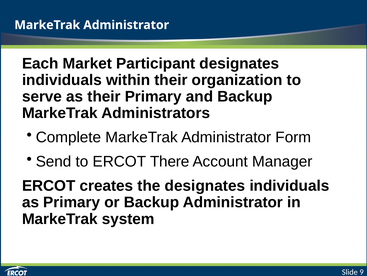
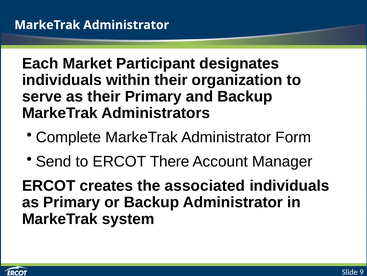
the designates: designates -> associated
